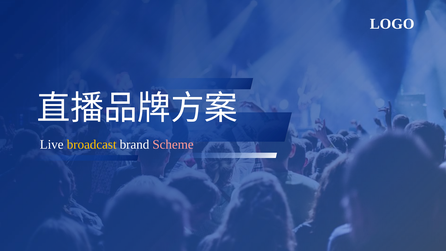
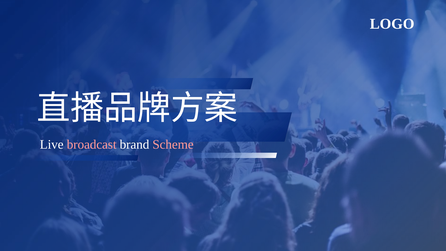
broadcast colour: yellow -> pink
